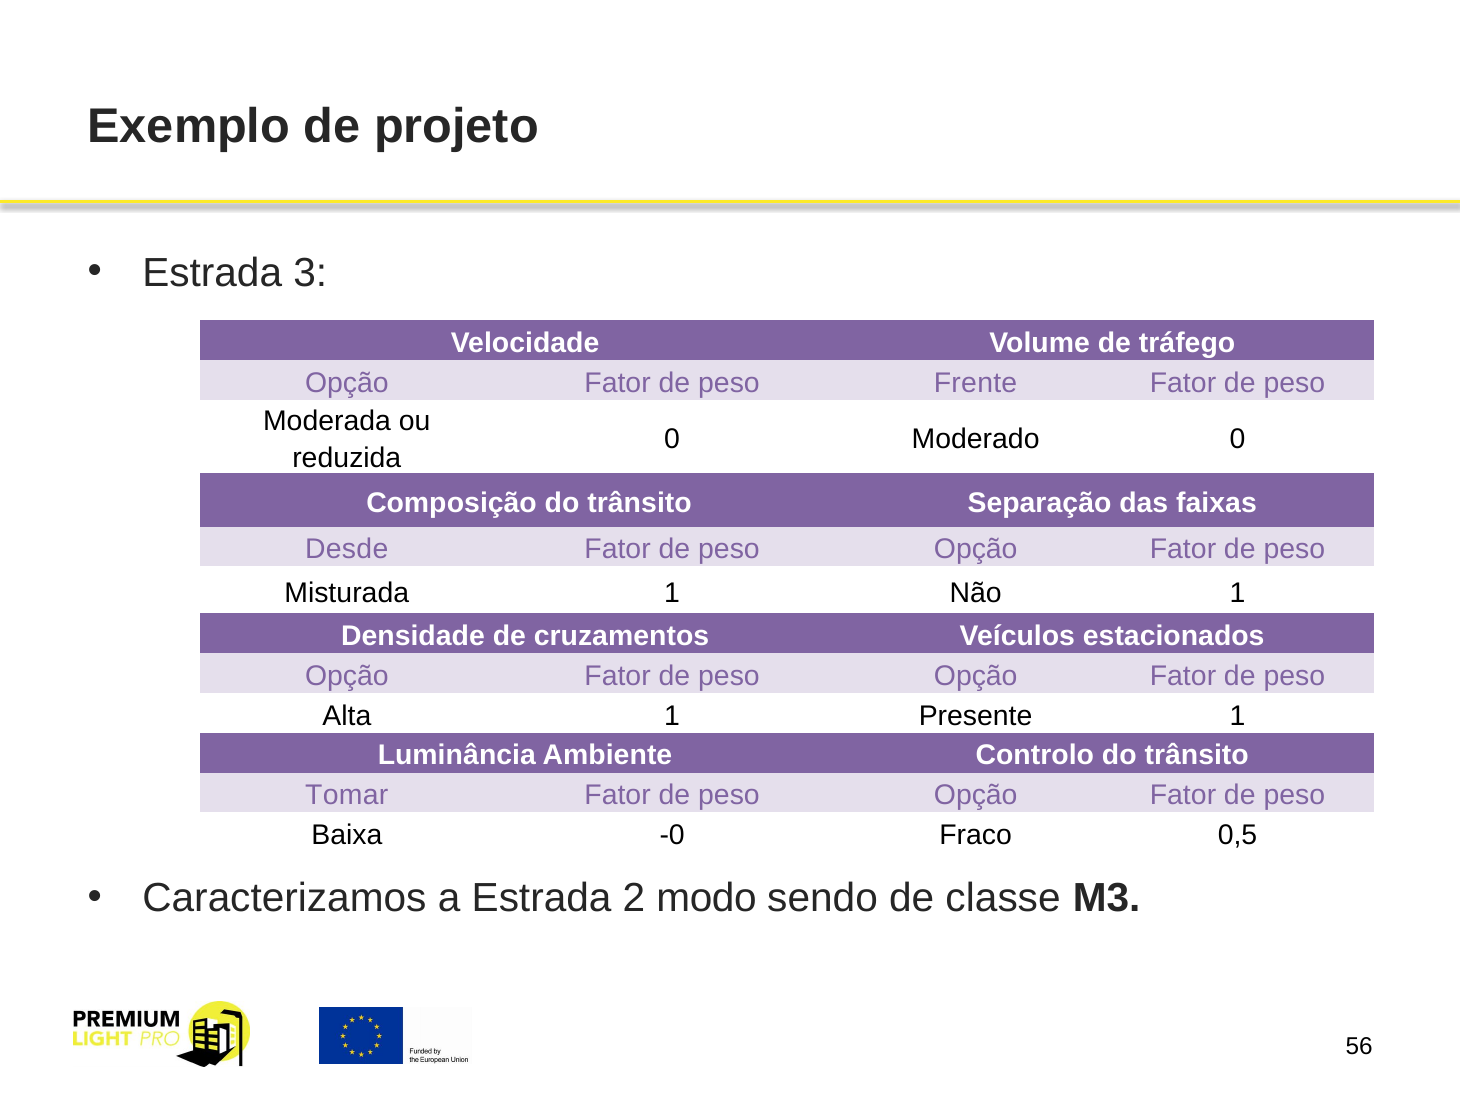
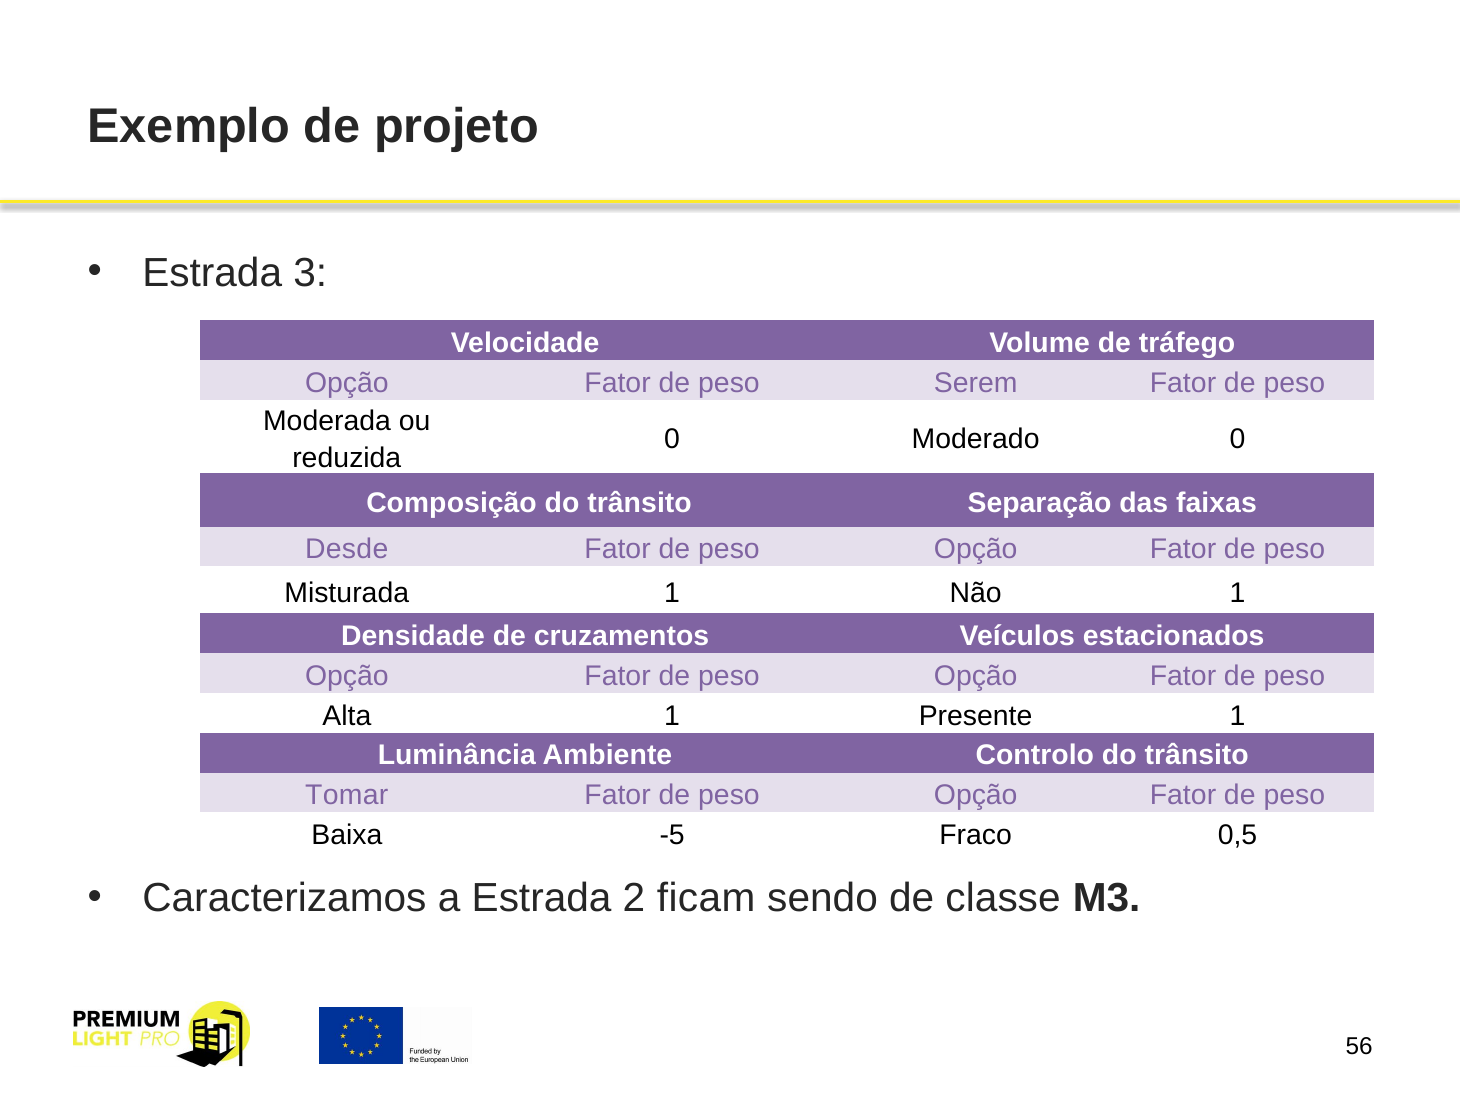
Frente: Frente -> Serem
-0: -0 -> -5
modo: modo -> ficam
